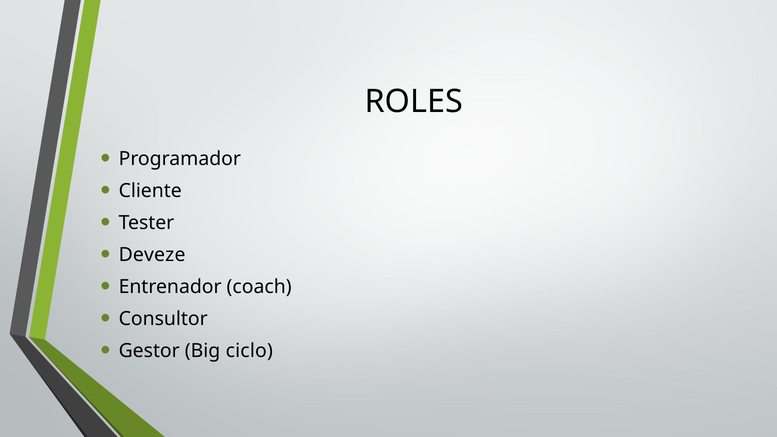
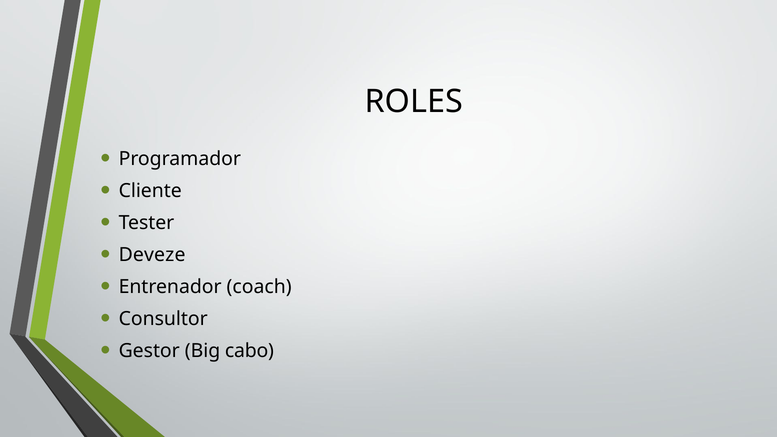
ciclo: ciclo -> cabo
